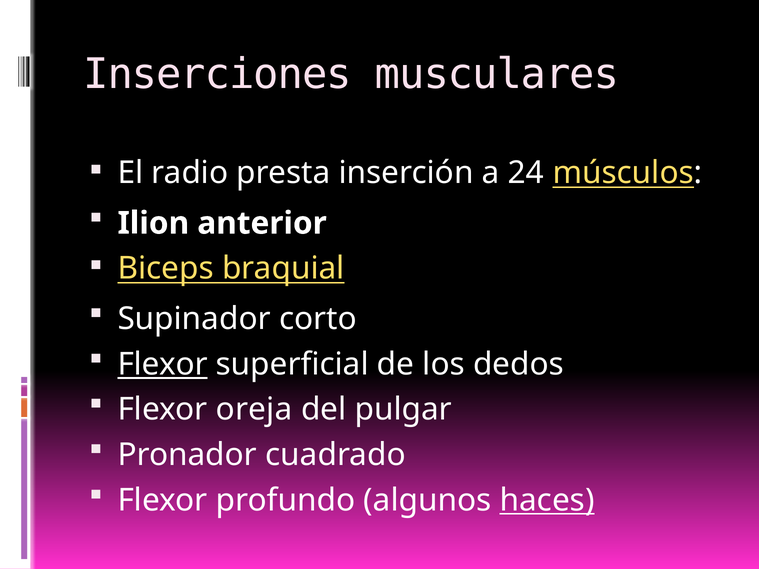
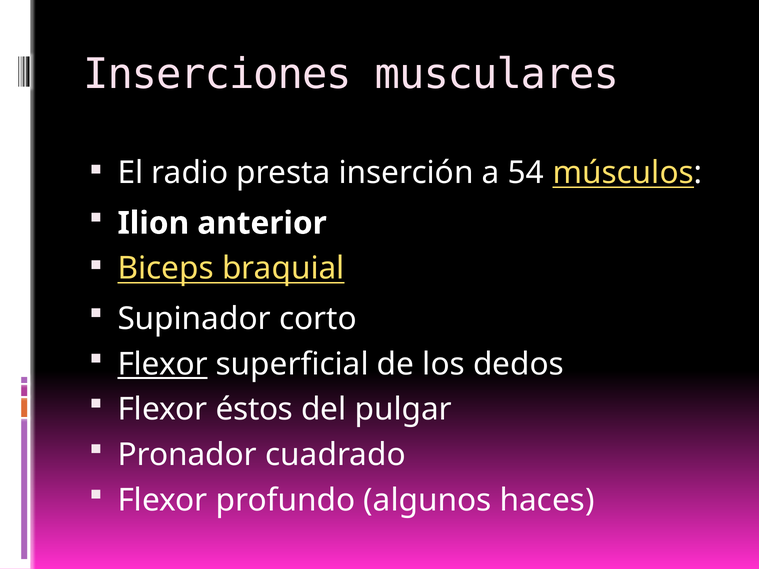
24: 24 -> 54
oreja: oreja -> éstos
haces underline: present -> none
